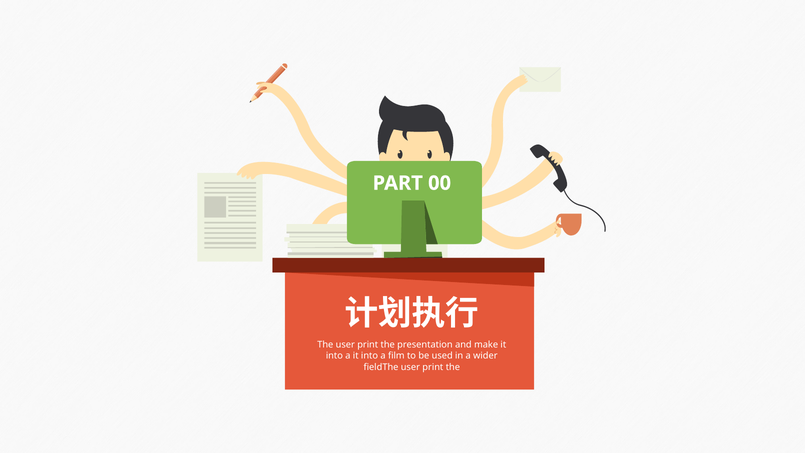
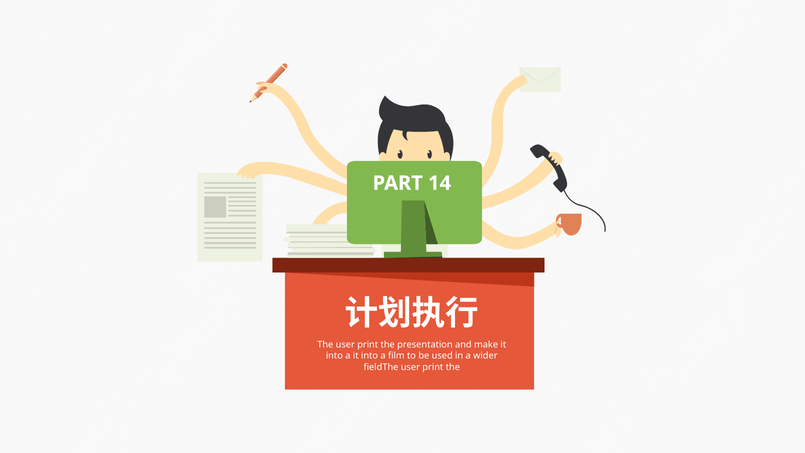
00: 00 -> 14
